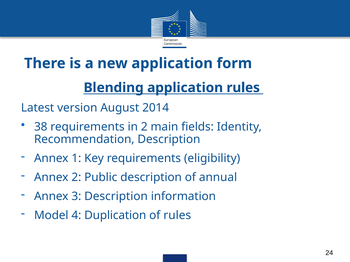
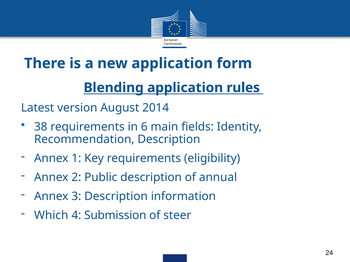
in 2: 2 -> 6
Model: Model -> Which
Duplication: Duplication -> Submission
of rules: rules -> steer
